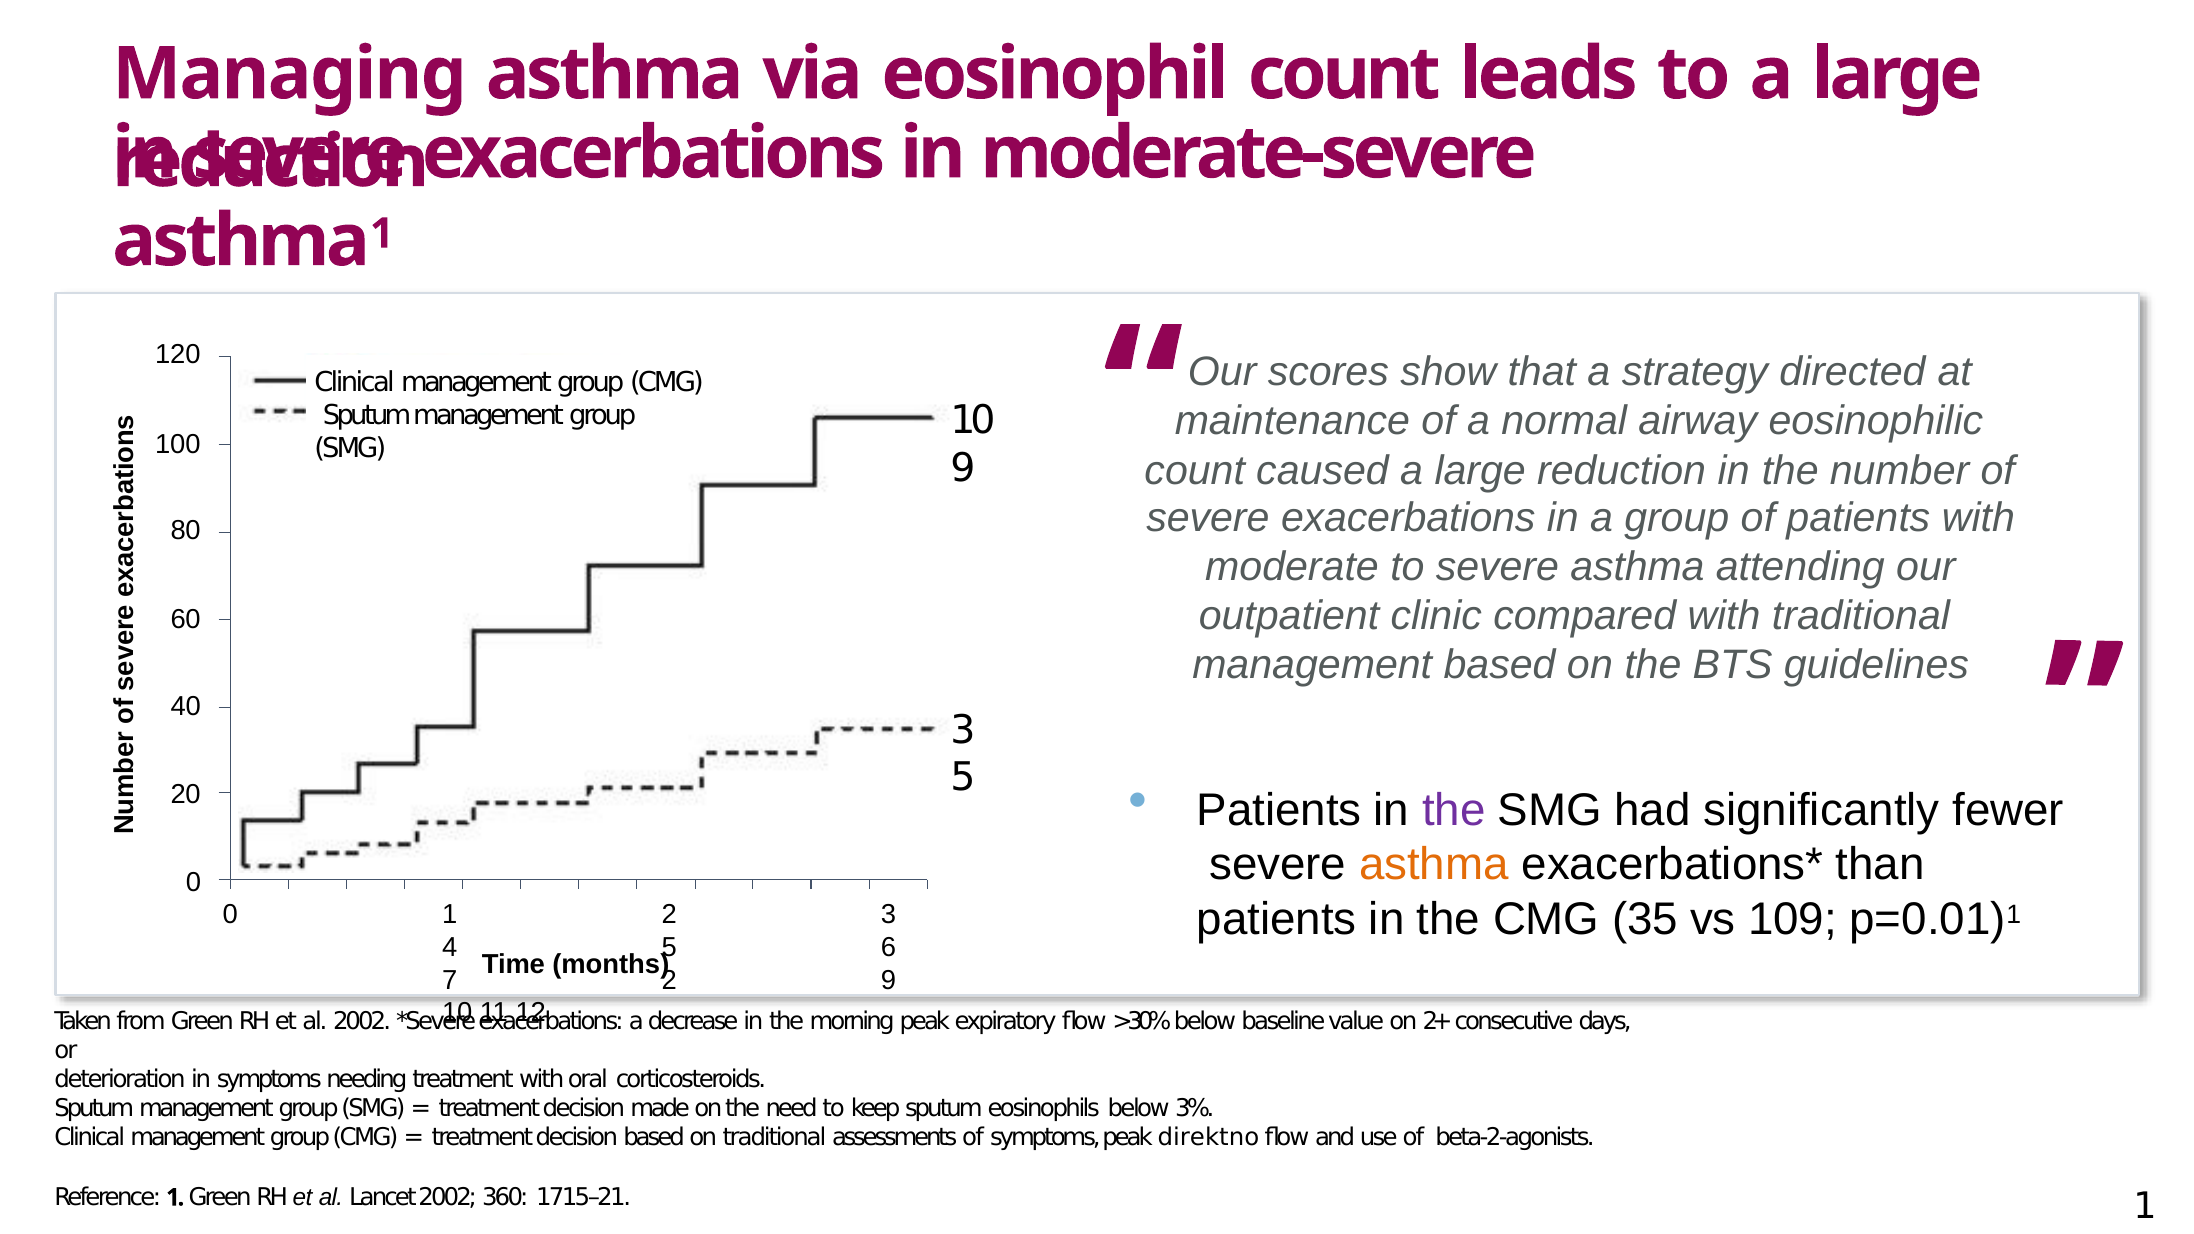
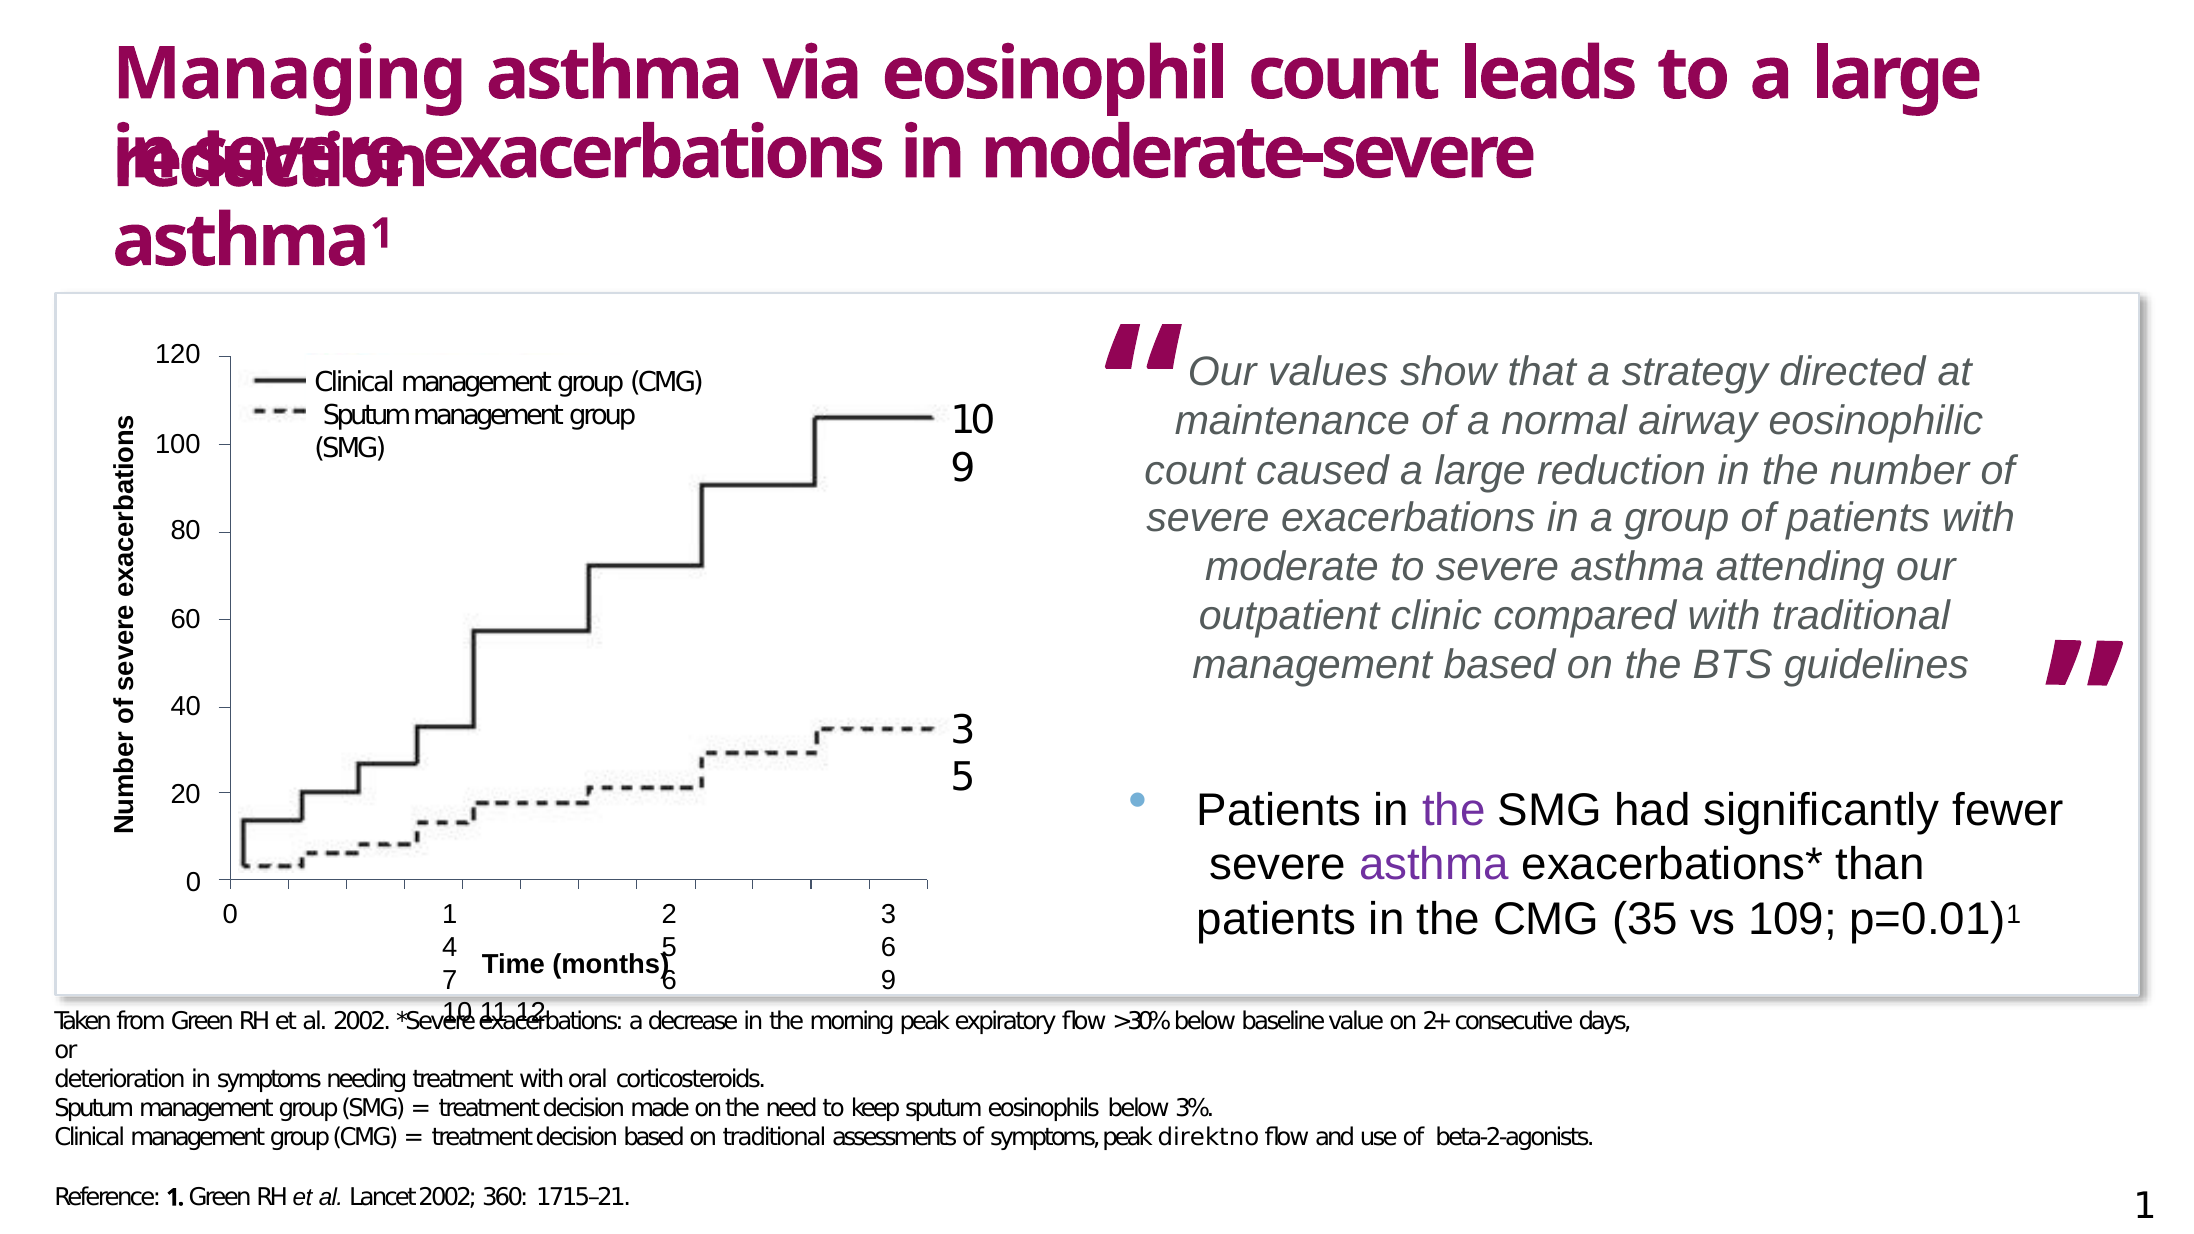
scores: scores -> values
asthma at (1434, 865) colour: orange -> purple
7 2: 2 -> 6
